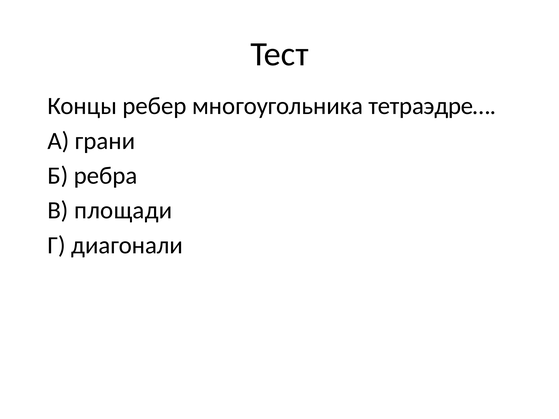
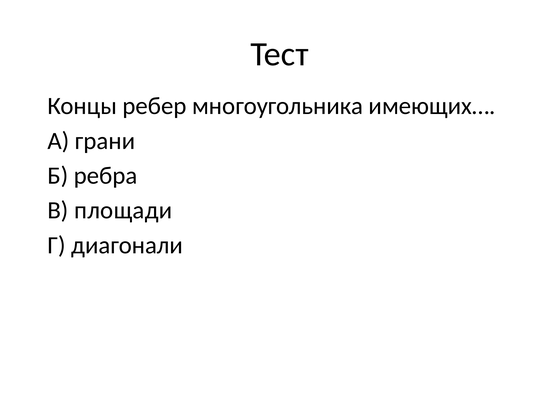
тетраэдре…: тетраэдре… -> имеющих…
